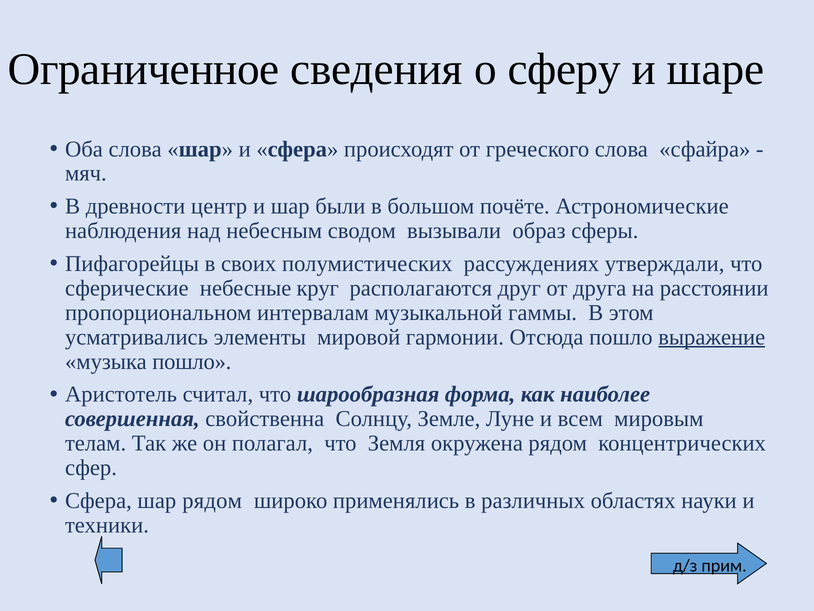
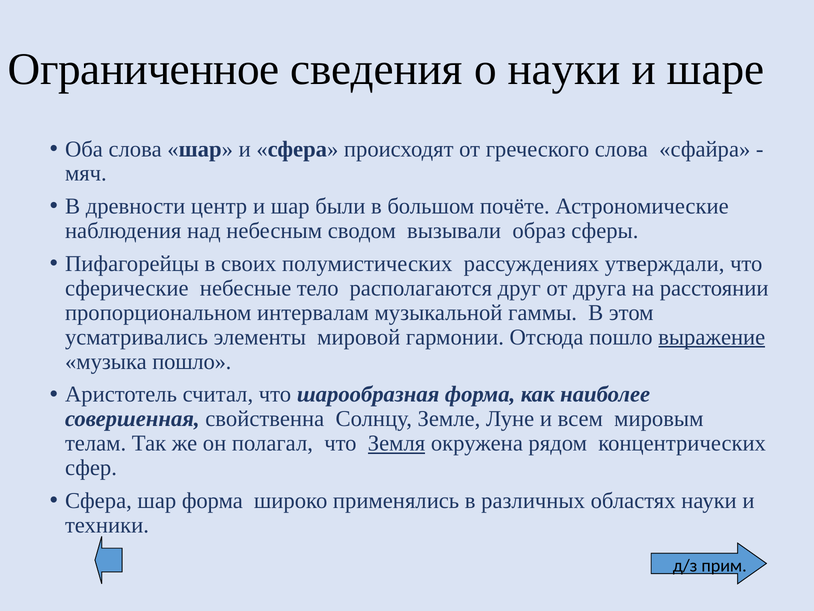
о сферу: сферу -> науки
круг: круг -> тело
Земля underline: none -> present
шар рядом: рядом -> форма
